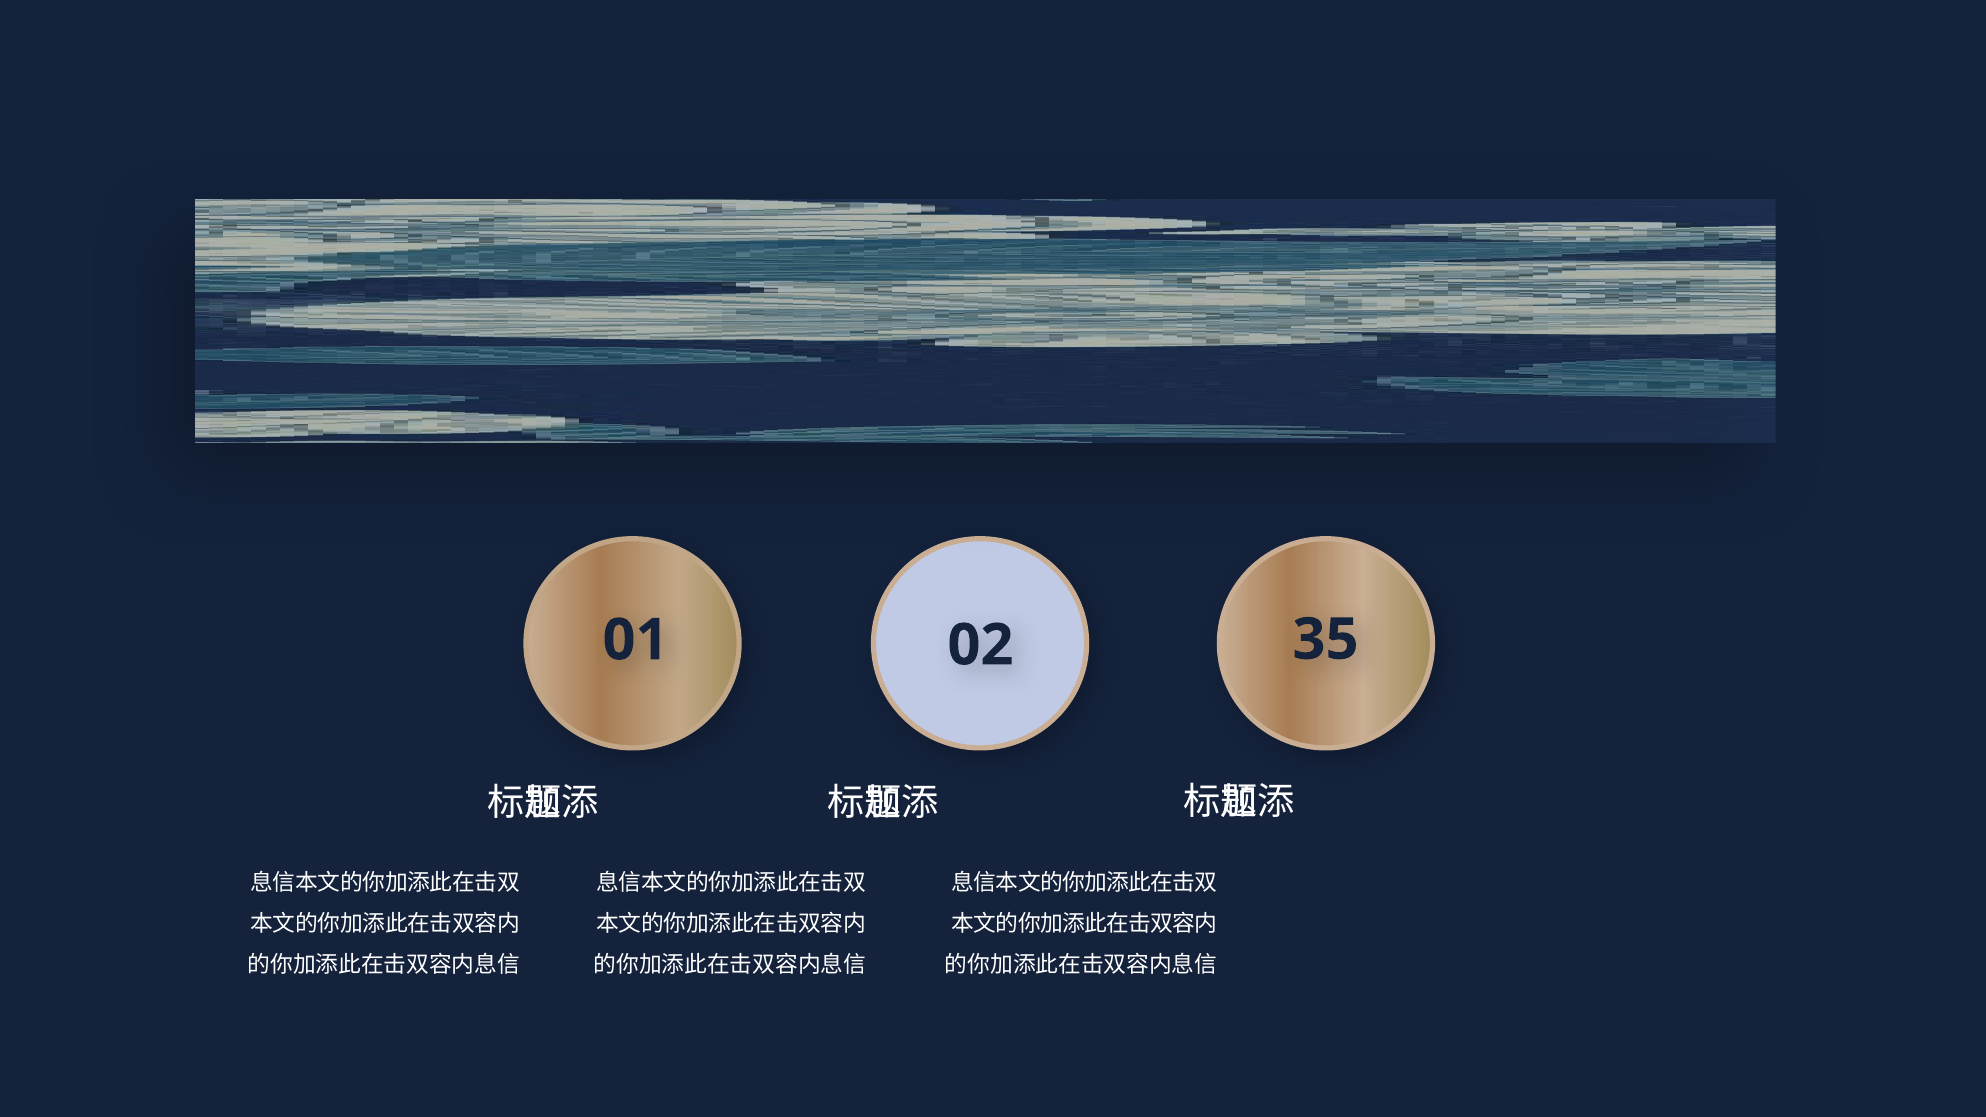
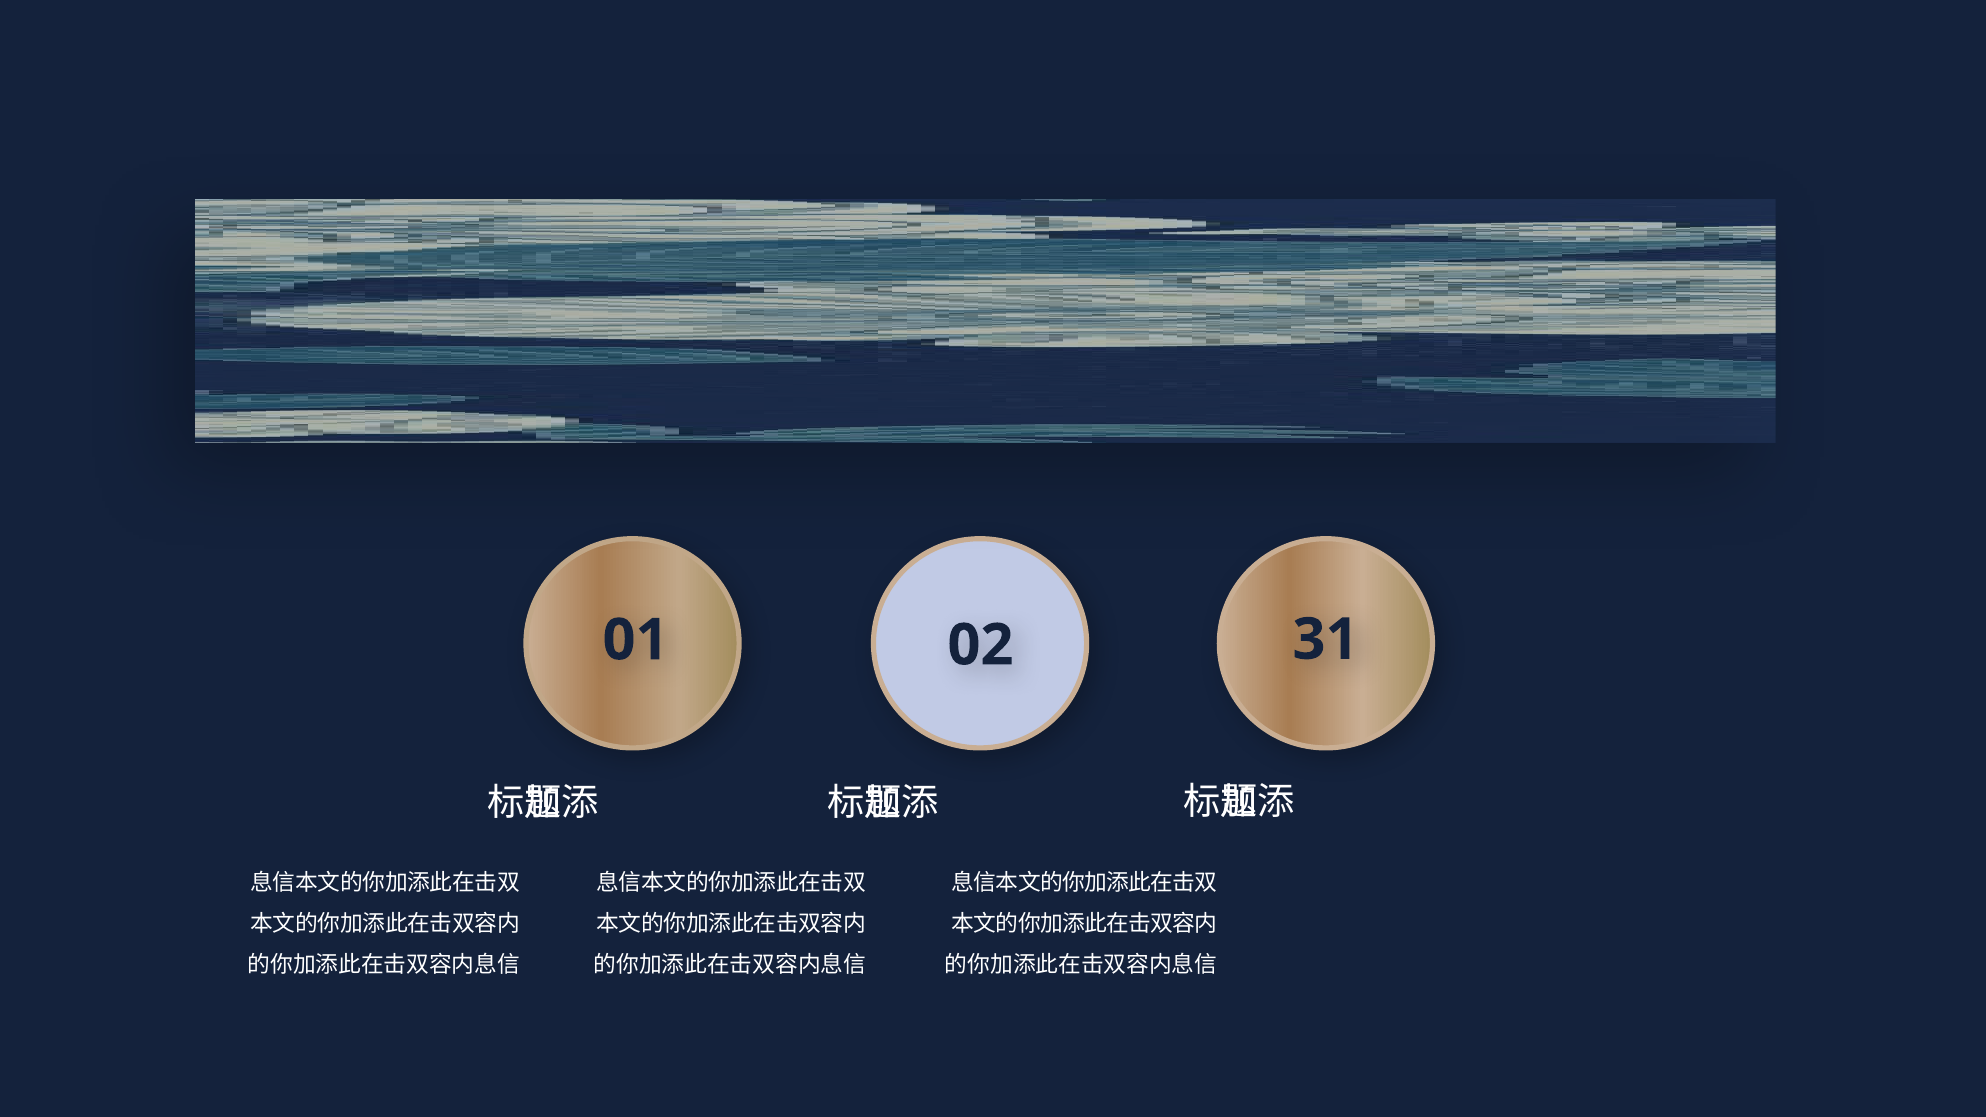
35: 35 -> 31
